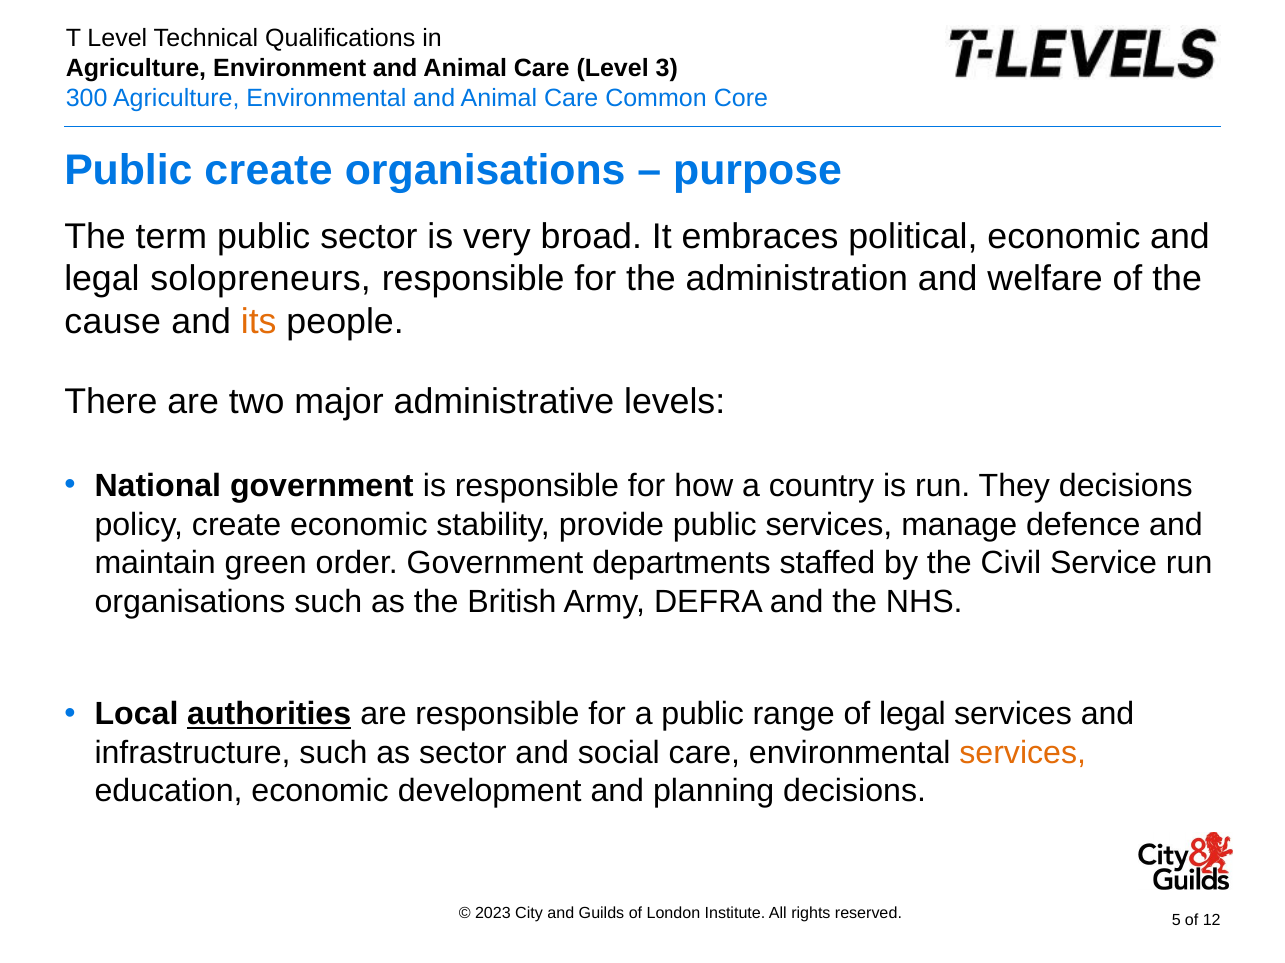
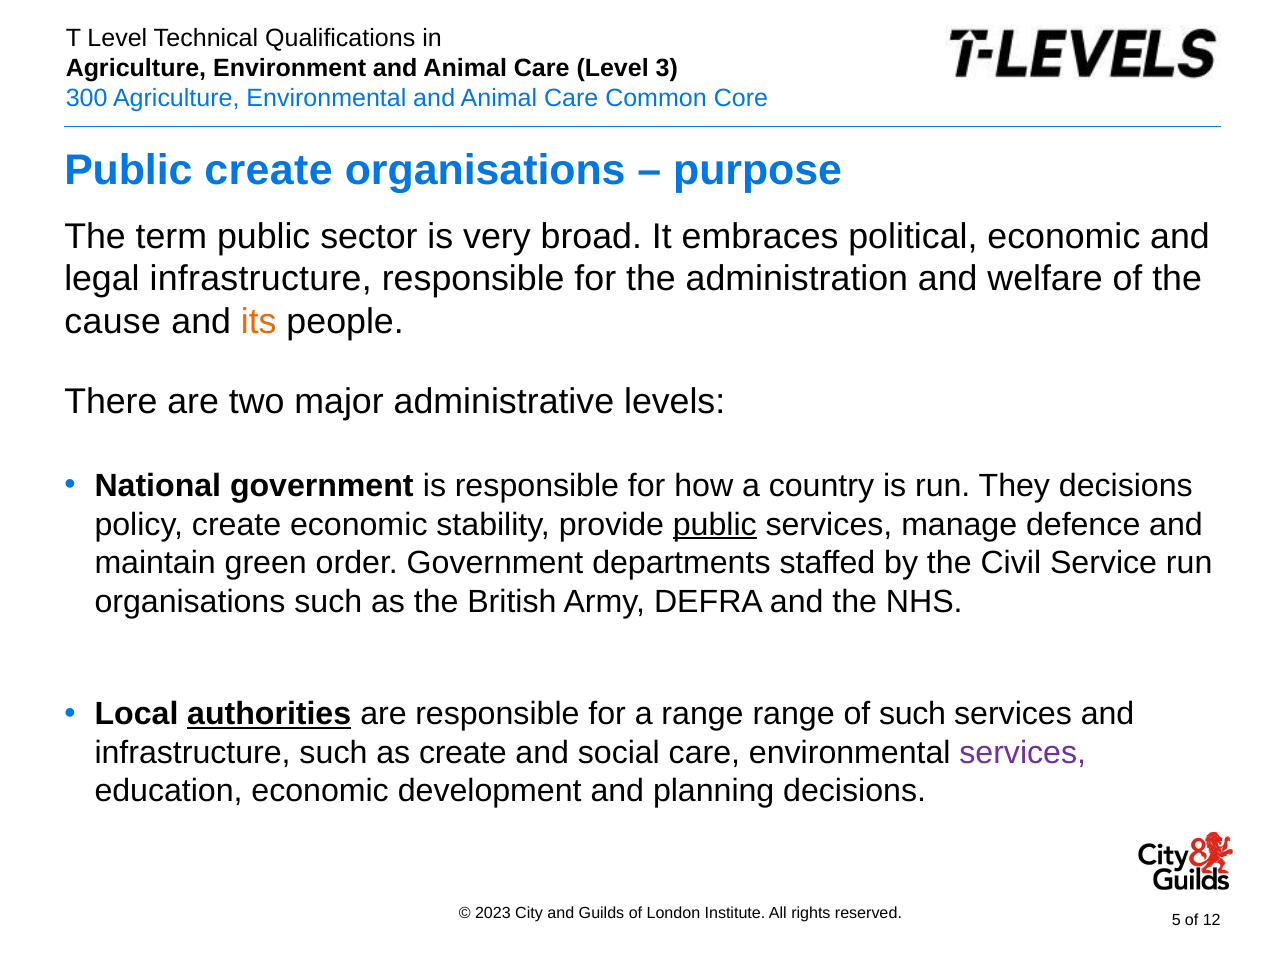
legal solopreneurs: solopreneurs -> infrastructure
public at (715, 525) underline: none -> present
a public: public -> range
of legal: legal -> such
as sector: sector -> create
services at (1023, 753) colour: orange -> purple
